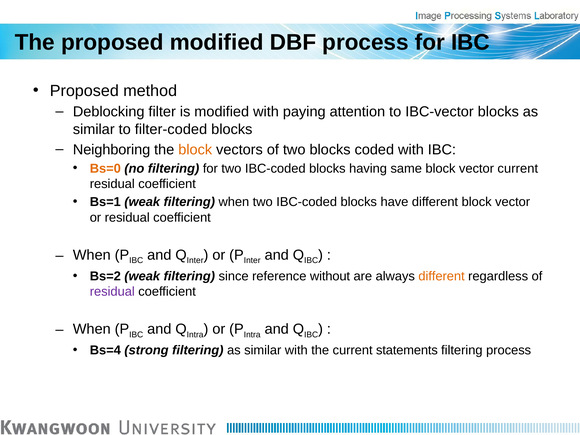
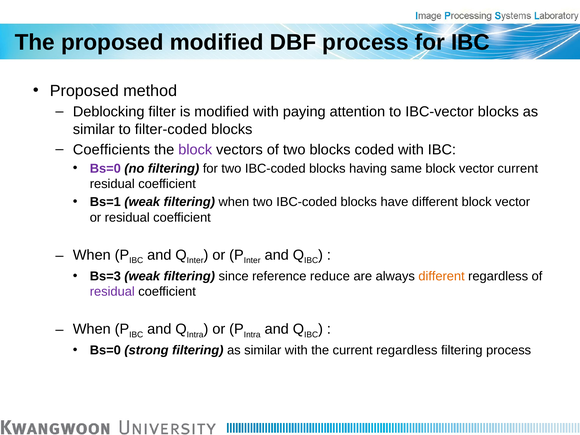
Neighboring: Neighboring -> Coefficients
block at (195, 150) colour: orange -> purple
Bs=0 at (105, 168) colour: orange -> purple
Bs=2: Bs=2 -> Bs=3
without: without -> reduce
Bs=4 at (105, 350): Bs=4 -> Bs=0
current statements: statements -> regardless
